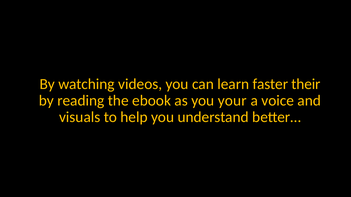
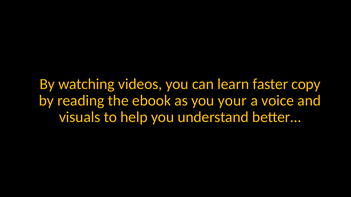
their: their -> copy
